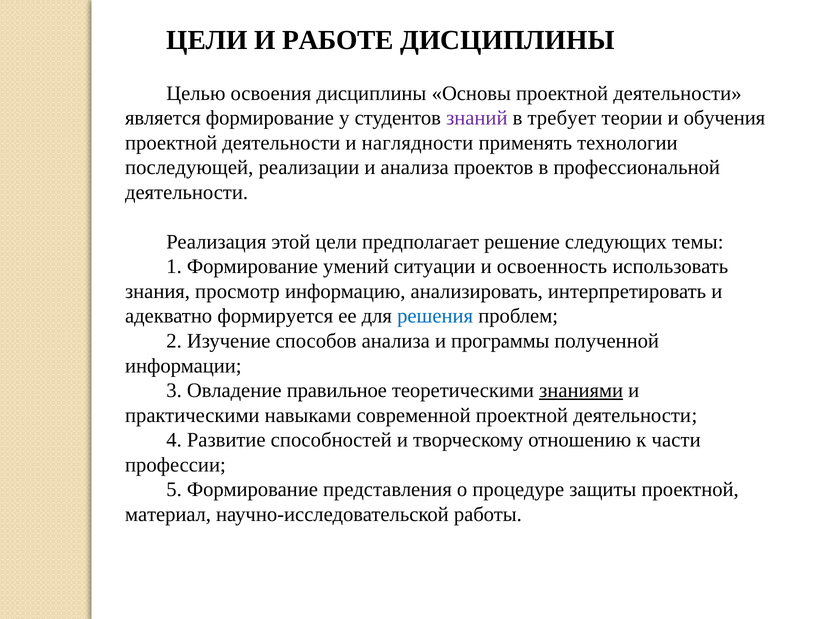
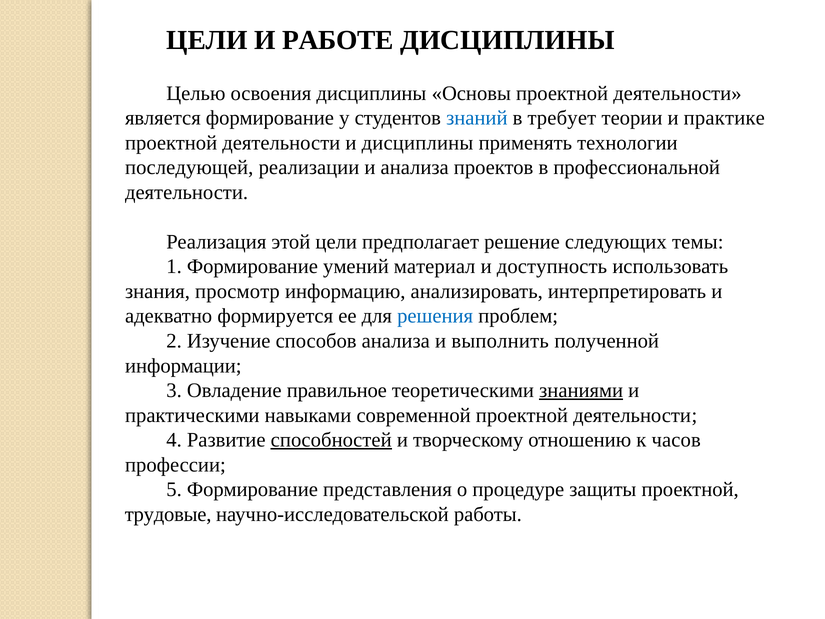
знаний colour: purple -> blue
обучения: обучения -> практике
и наглядности: наглядности -> дисциплины
ситуации: ситуации -> материал
освоенность: освоенность -> доступность
программы: программы -> выполнить
способностей underline: none -> present
части: части -> часов
материал: материал -> трудовые
